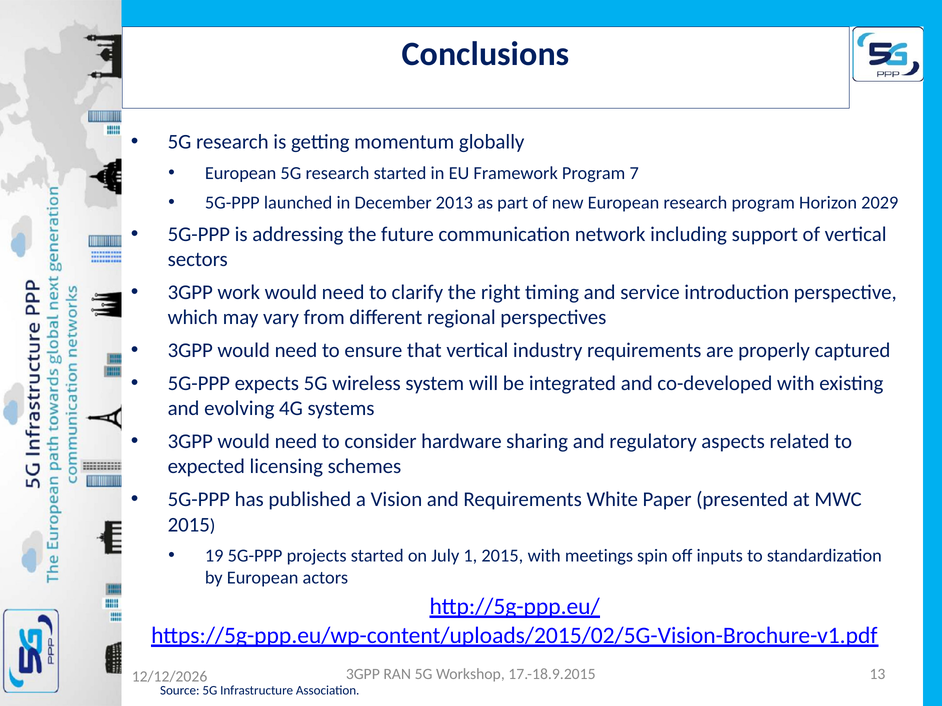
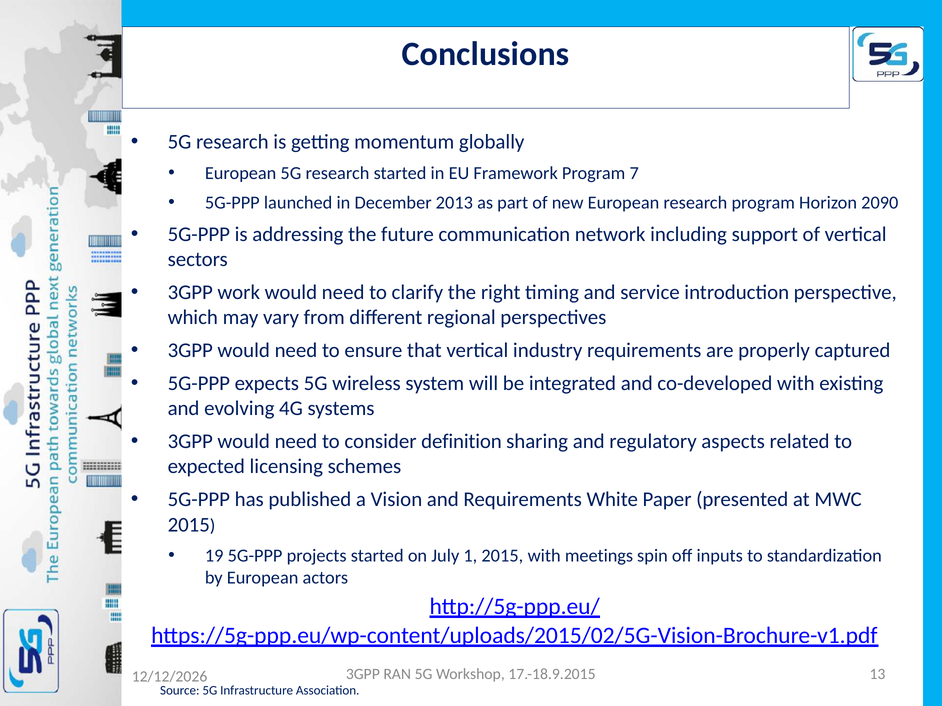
2029: 2029 -> 2090
hardware: hardware -> definition
